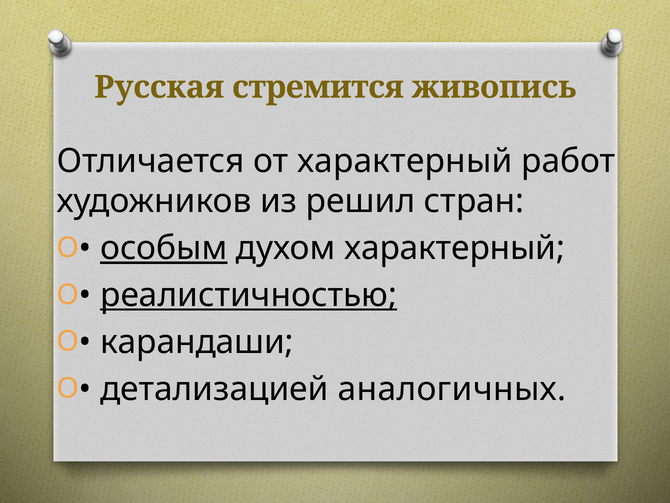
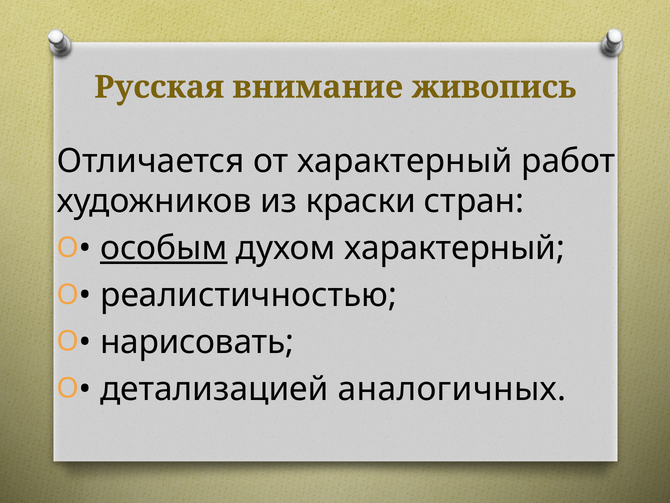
стремится: стремится -> внимание
решил: решил -> краски
реалистичностью underline: present -> none
карандаши: карандаши -> нарисовать
